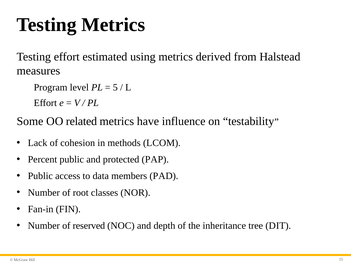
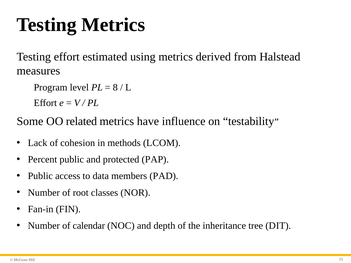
5: 5 -> 8
reserved: reserved -> calendar
